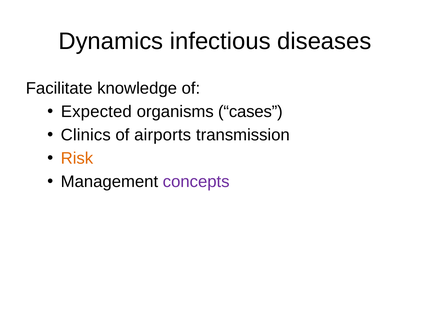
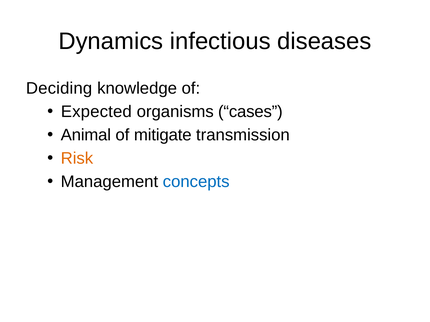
Facilitate: Facilitate -> Deciding
Clinics: Clinics -> Animal
airports: airports -> mitigate
concepts colour: purple -> blue
